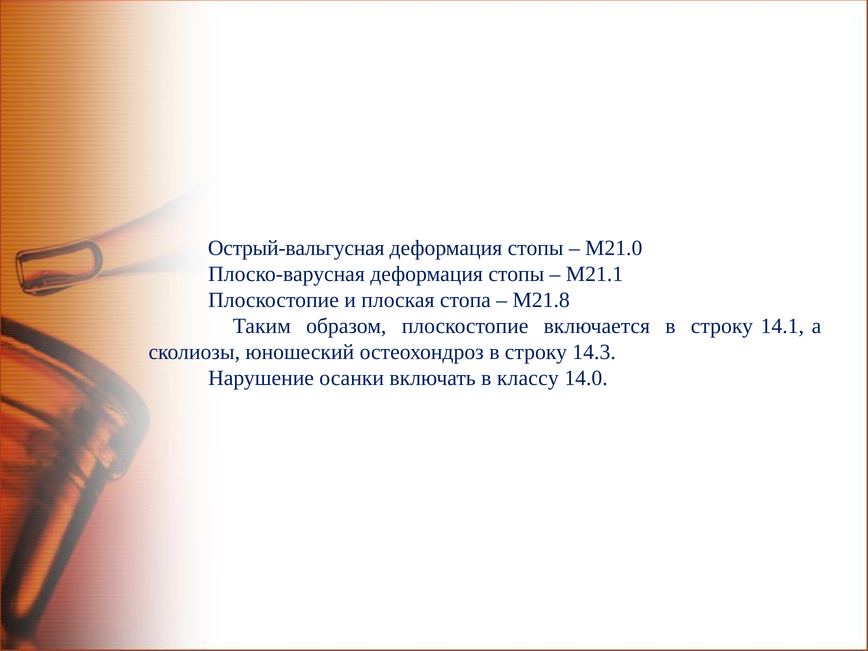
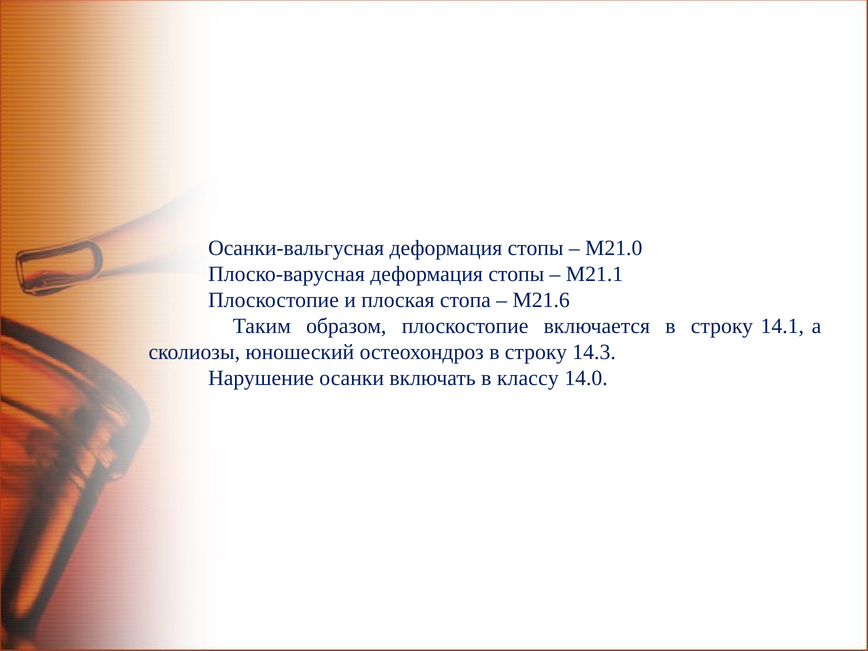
Острый-вальгусная: Острый-вальгусная -> Осанки-вальгусная
М21.8: М21.8 -> М21.6
